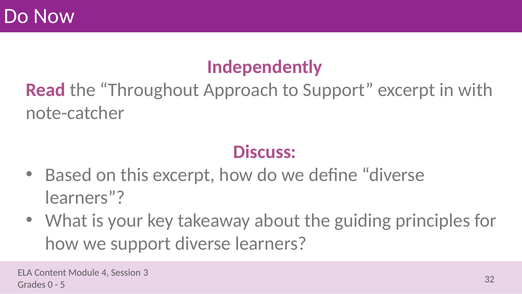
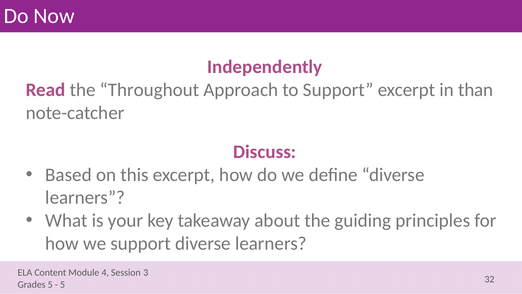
with: with -> than
0 at (50, 284): 0 -> 5
